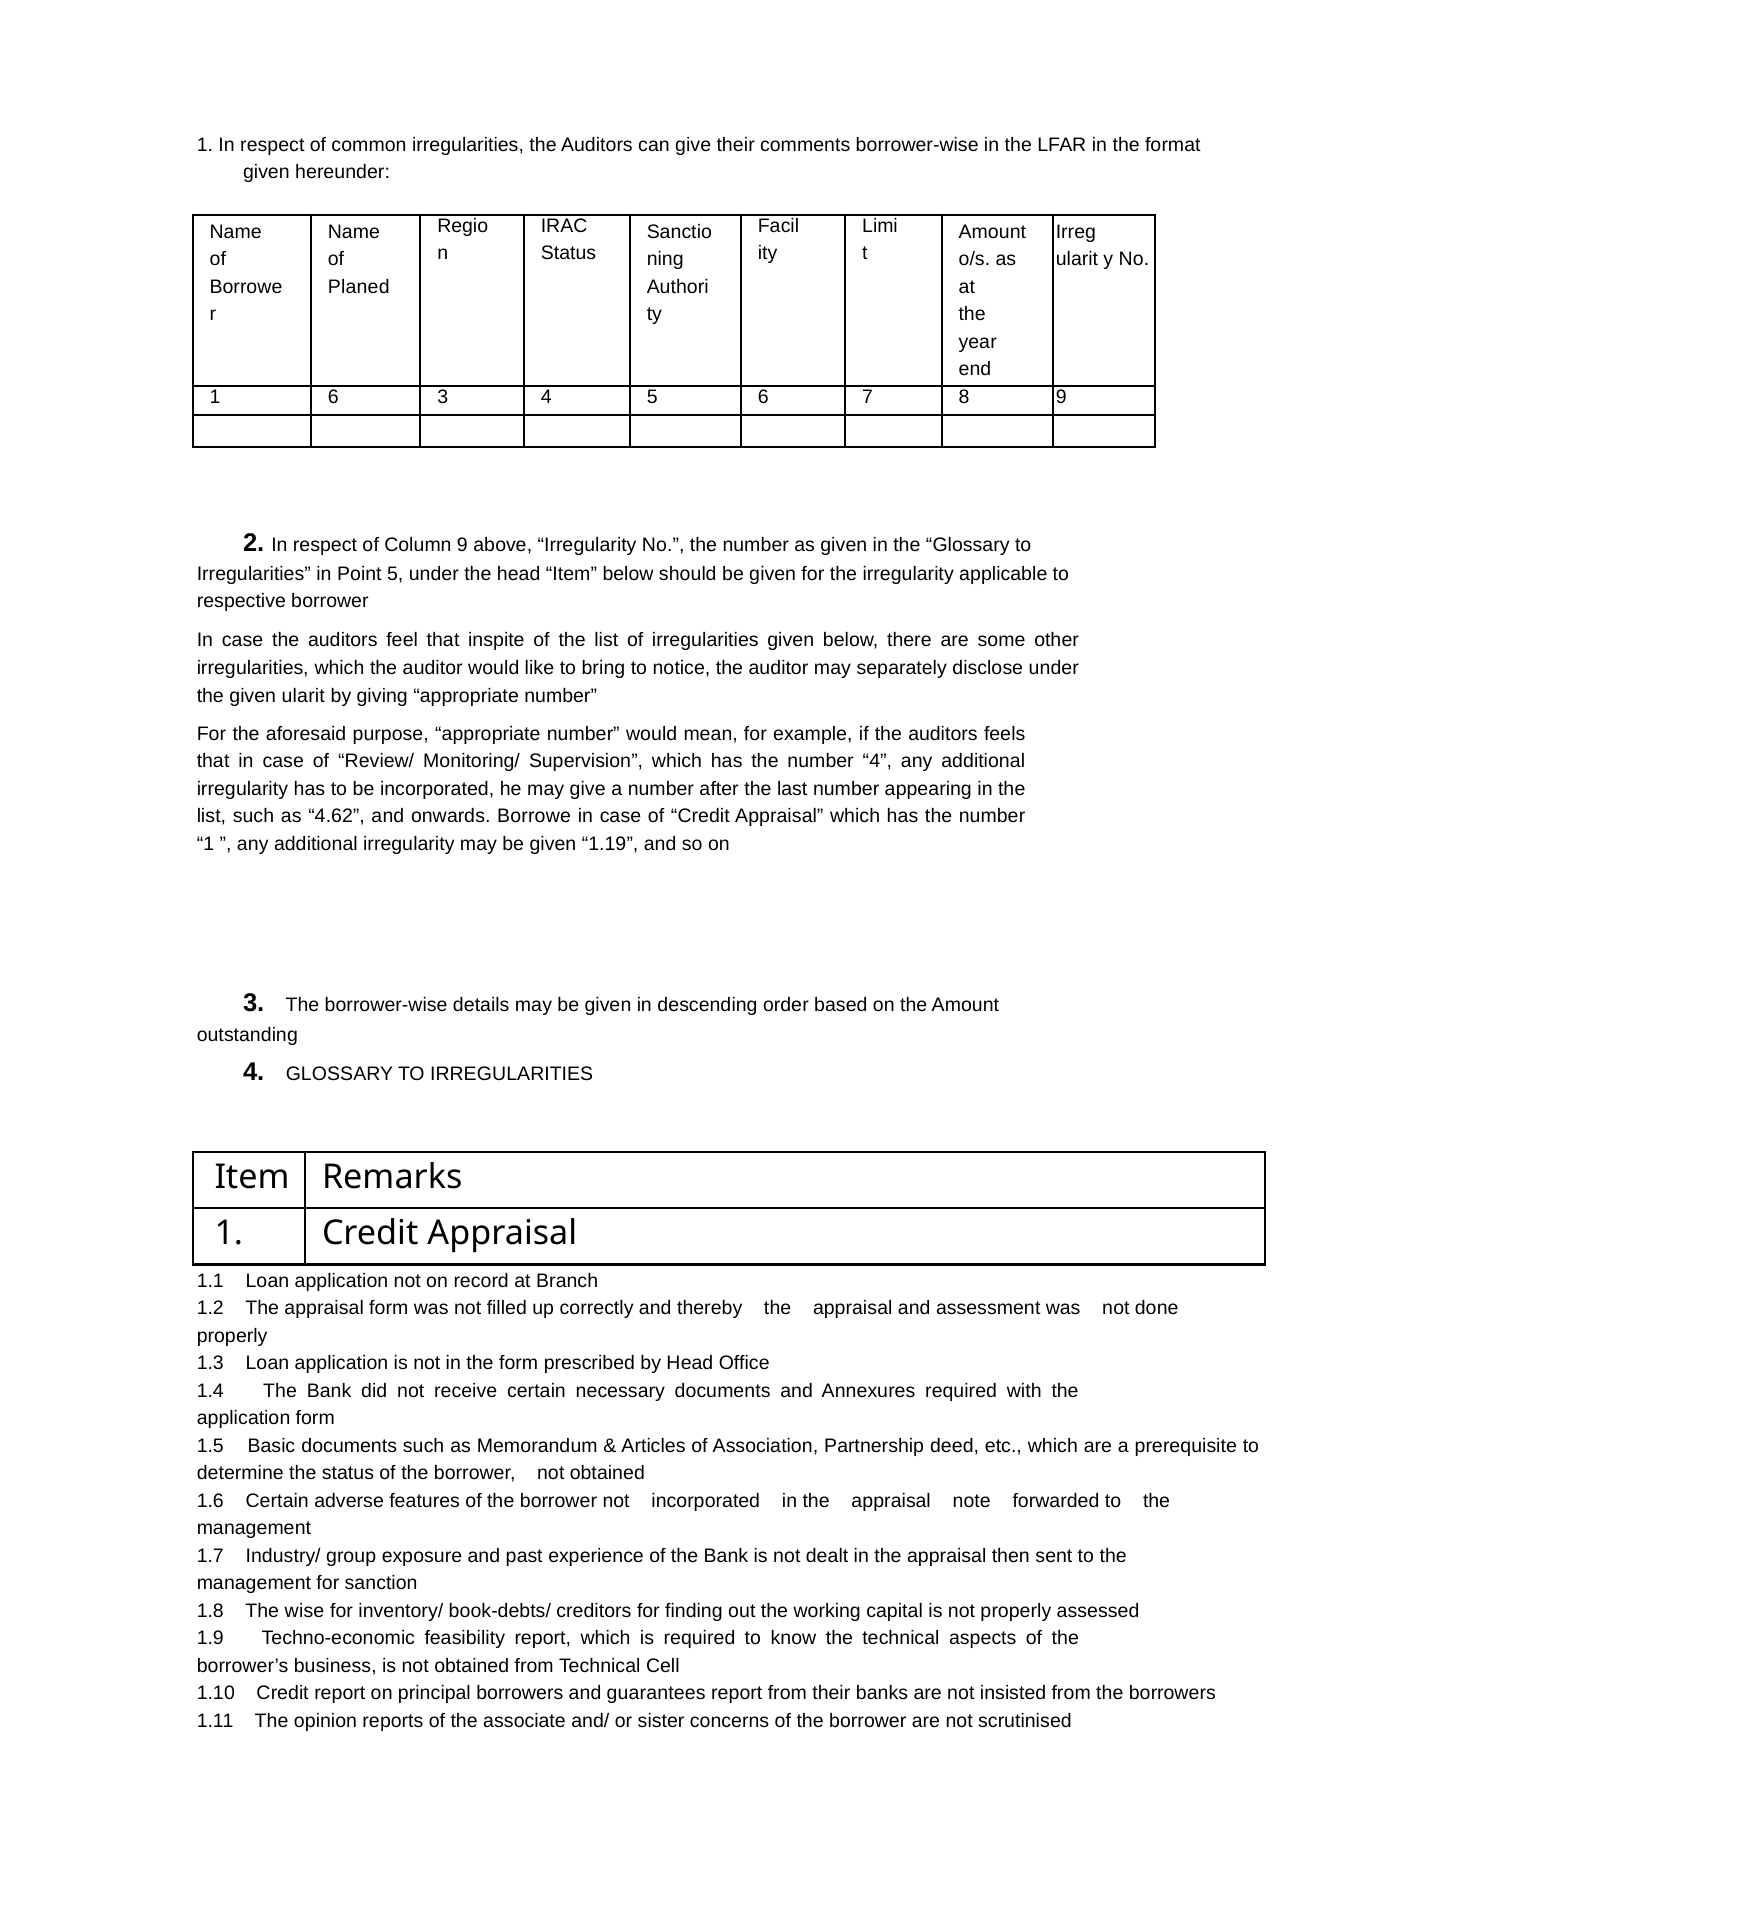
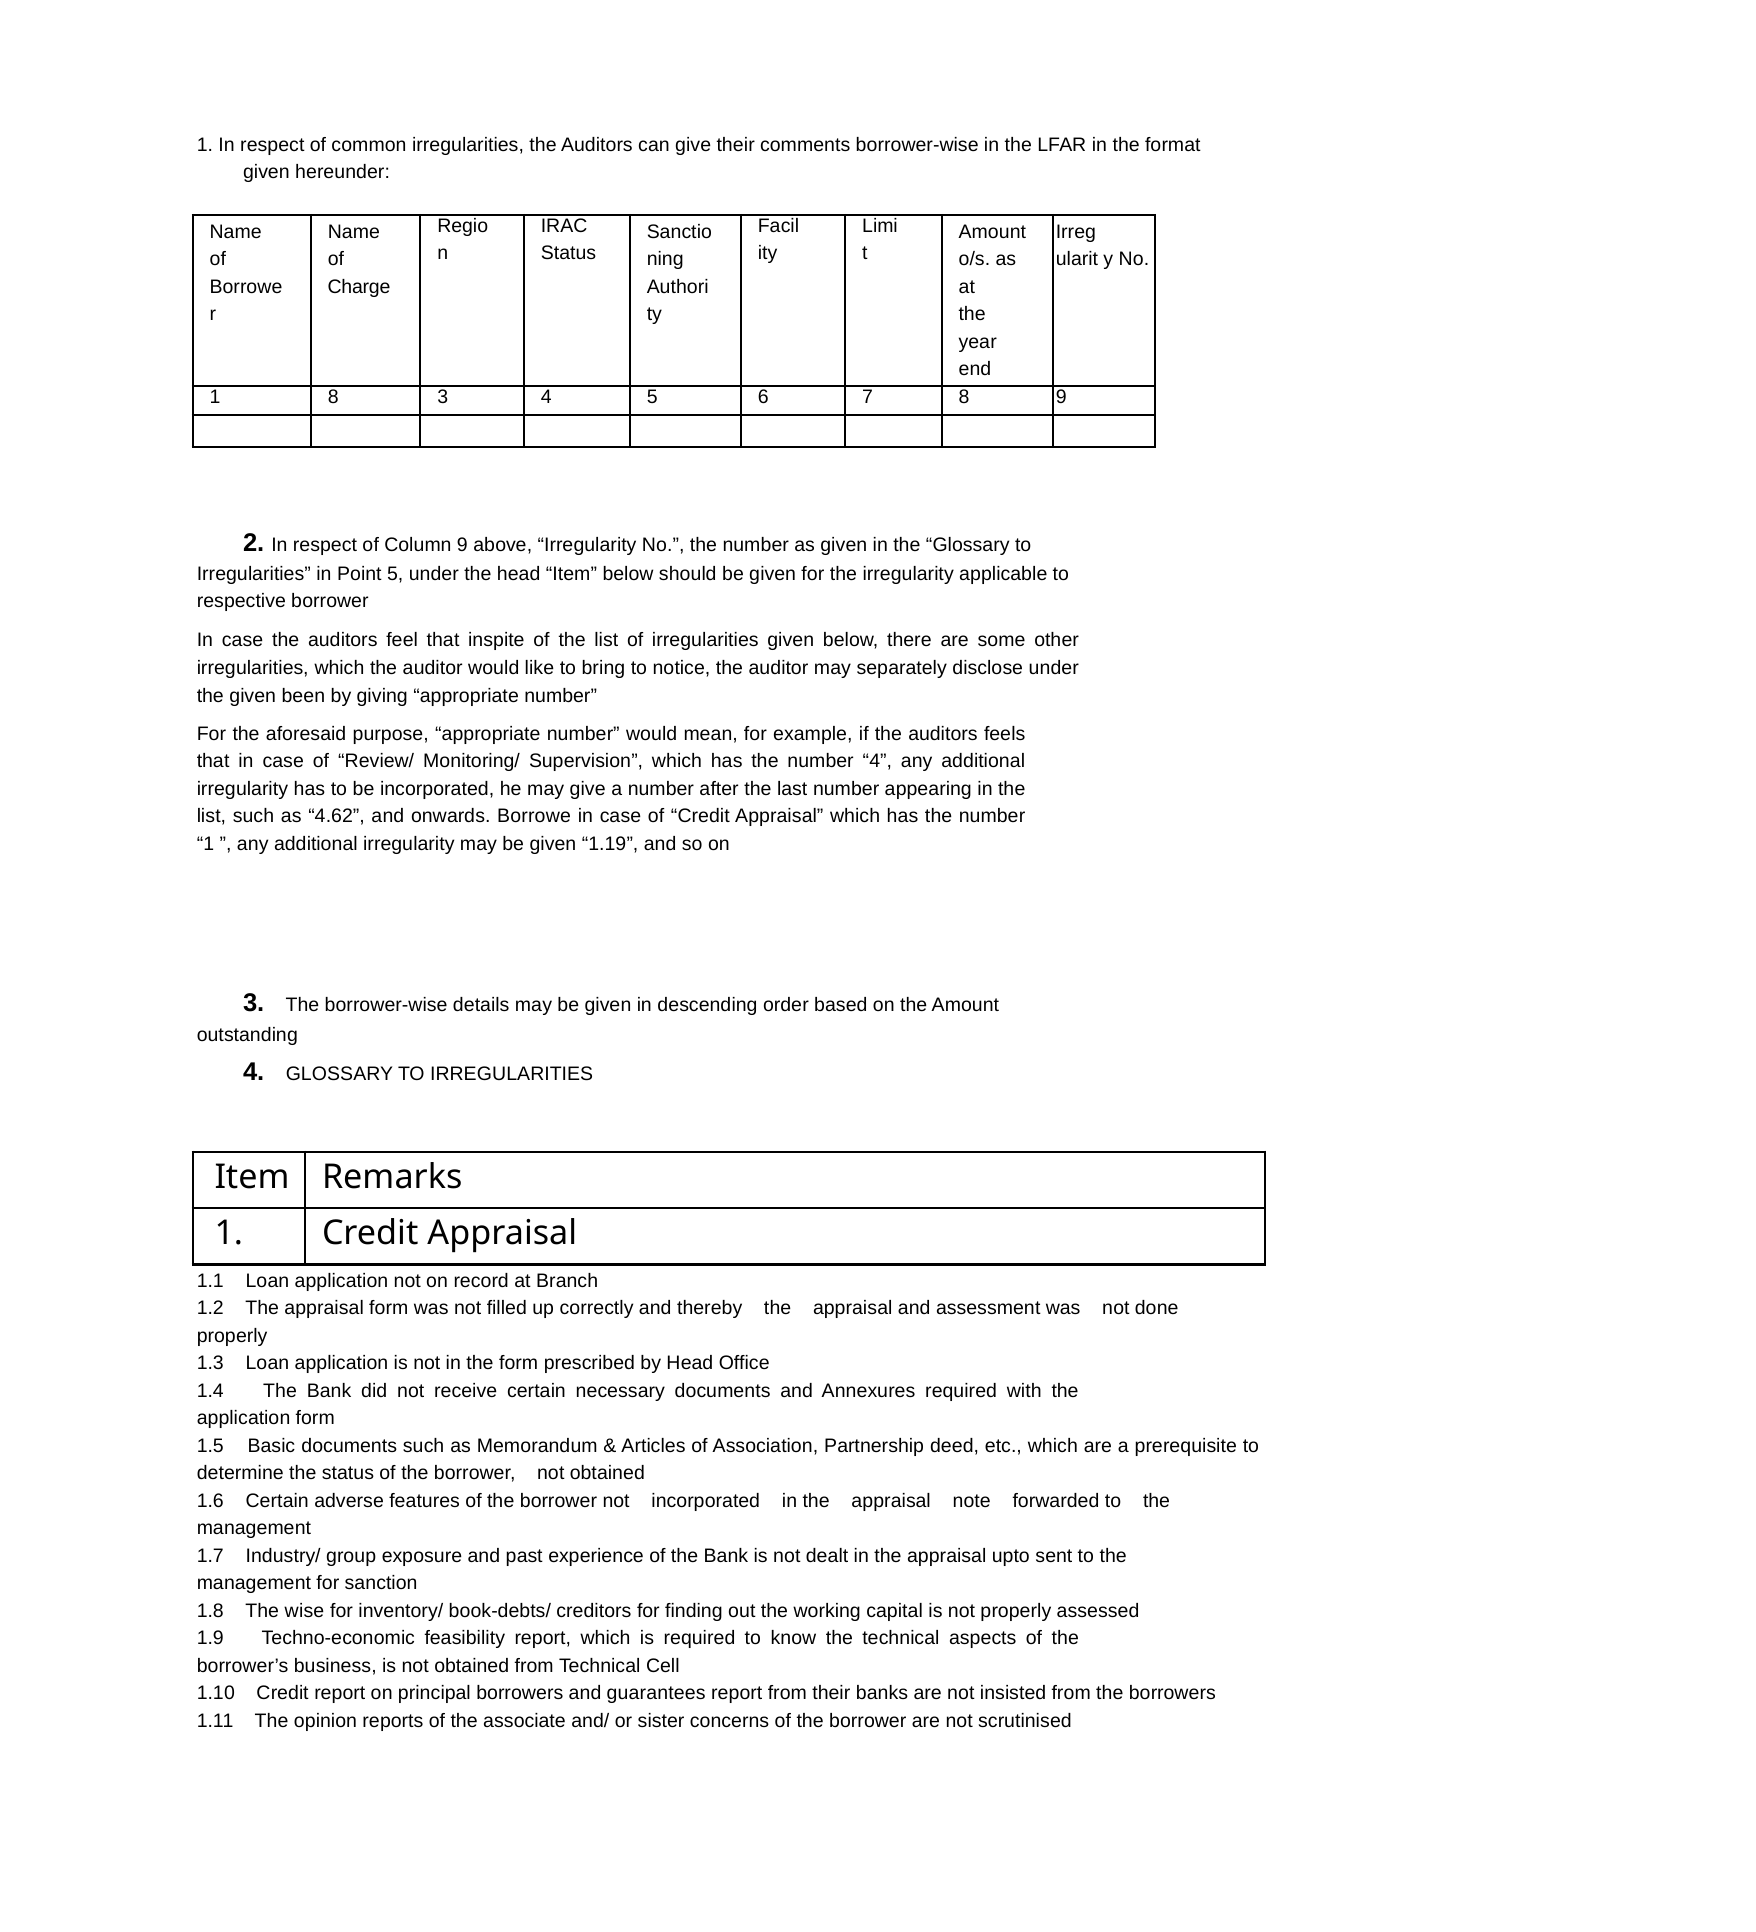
Planed: Planed -> Charge
1 6: 6 -> 8
given ularit: ularit -> been
then: then -> upto
